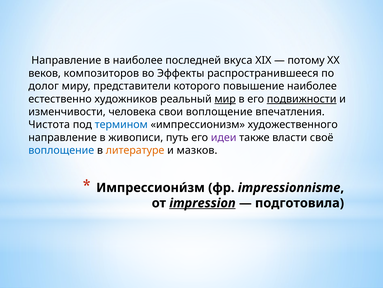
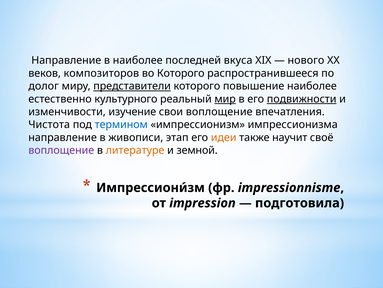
потому: потому -> нового
во Эффекты: Эффекты -> Которого
представители underline: none -> present
художников: художников -> культурного
человека: человека -> изучение
художественного: художественного -> импрессионизма
путь: путь -> этап
идеи colour: purple -> orange
власти: власти -> научит
воплощение at (61, 150) colour: blue -> purple
мазков: мазков -> земной
impression underline: present -> none
